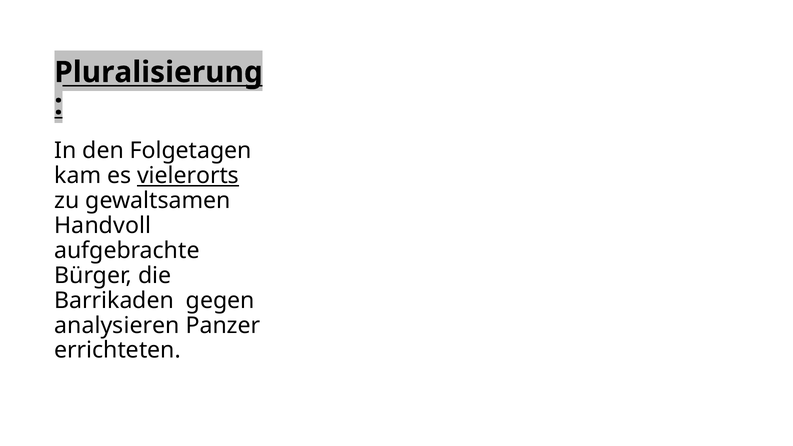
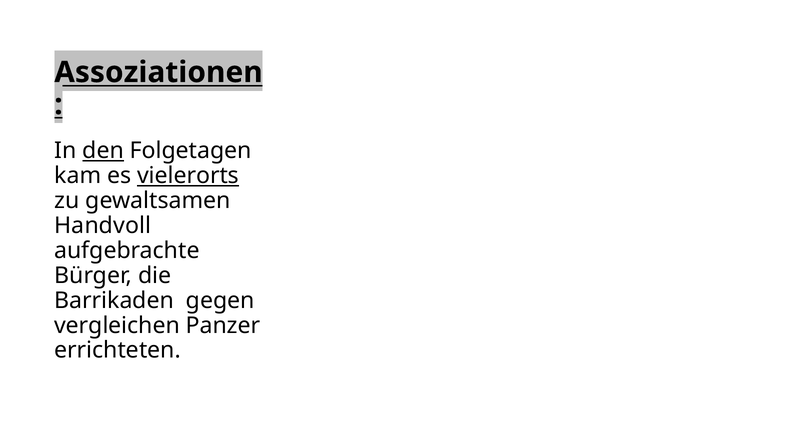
Pluralisierung: Pluralisierung -> Assoziationen
den underline: none -> present
analysieren: analysieren -> vergleichen
